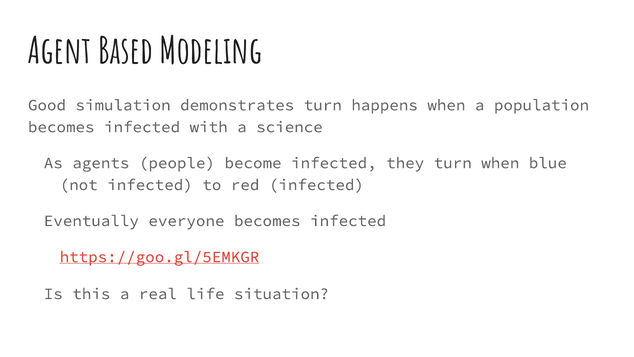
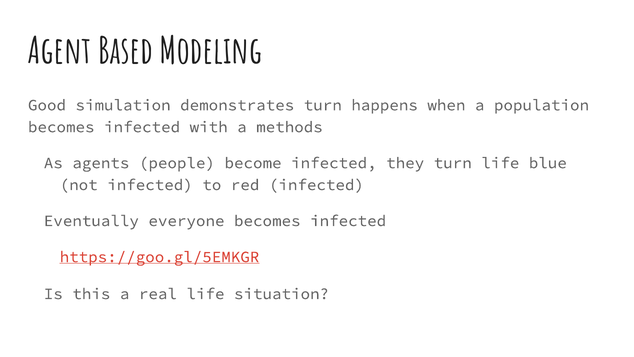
science: science -> methods
turn when: when -> life
